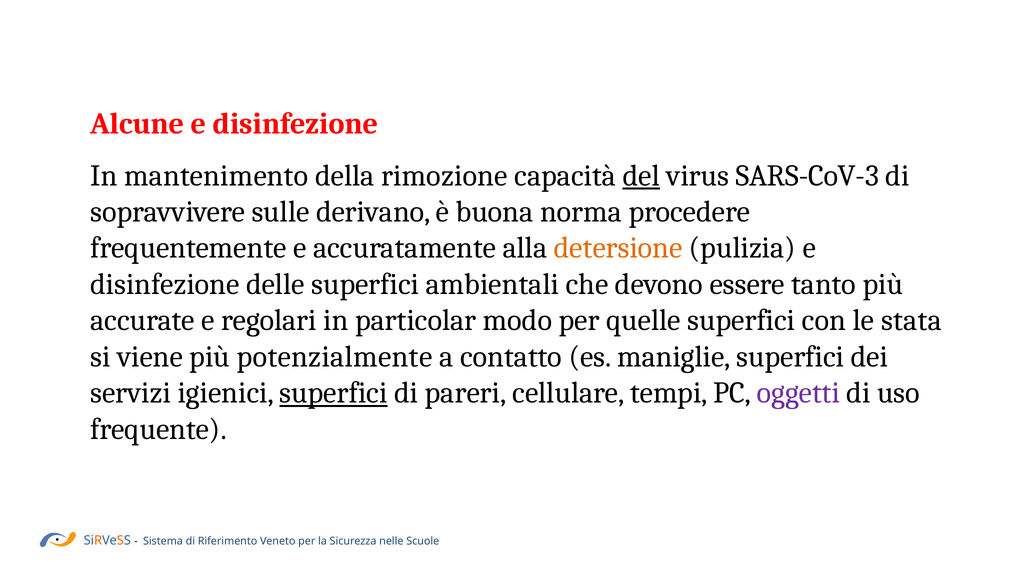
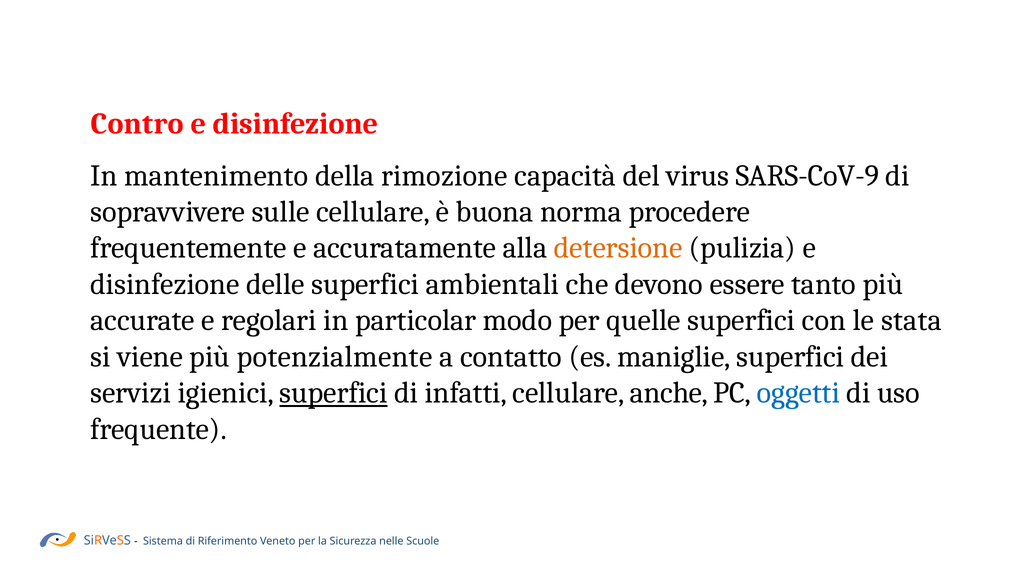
Alcune: Alcune -> Contro
del underline: present -> none
SARS-CoV-3: SARS-CoV-3 -> SARS-CoV-9
sulle derivano: derivano -> cellulare
pareri: pareri -> infatti
tempi: tempi -> anche
oggetti colour: purple -> blue
